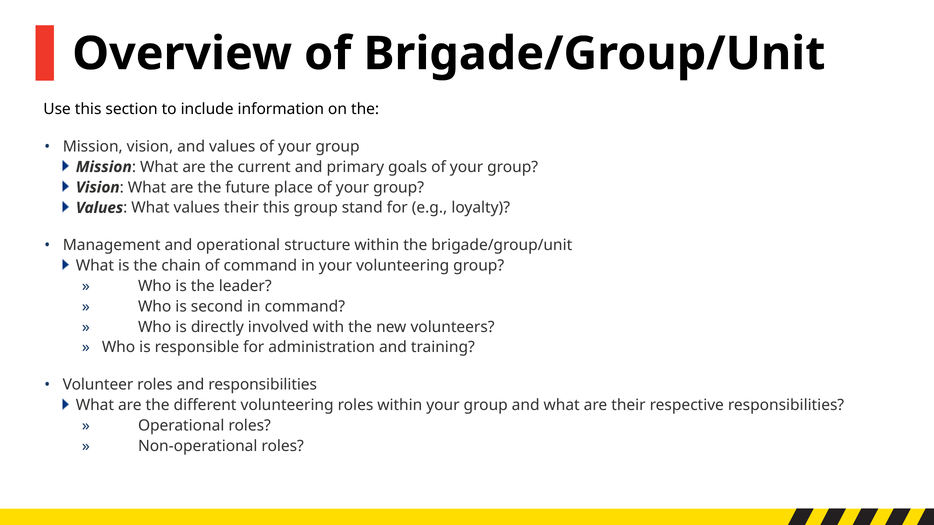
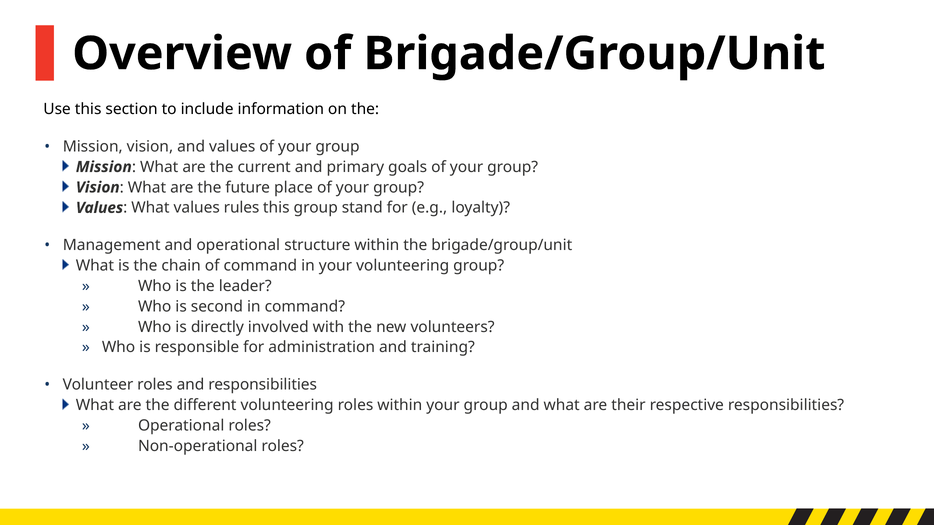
values their: their -> rules
